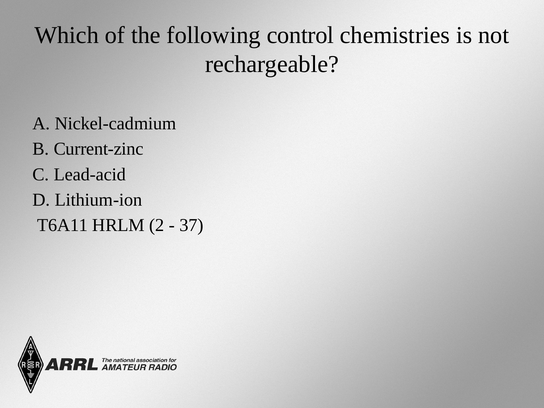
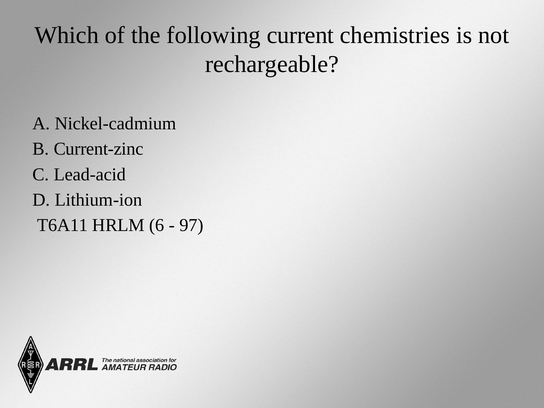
control: control -> current
2: 2 -> 6
37: 37 -> 97
